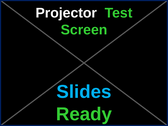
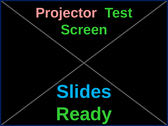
Projector colour: white -> pink
